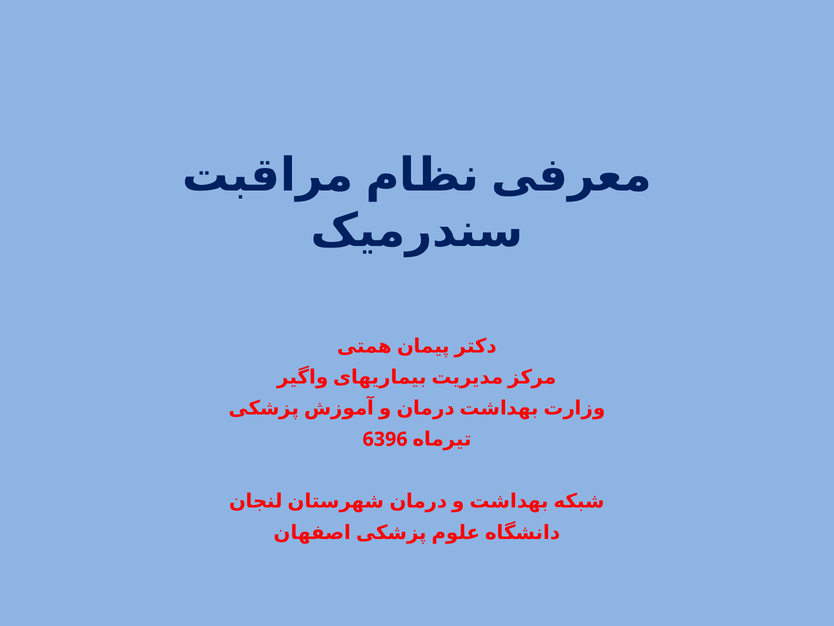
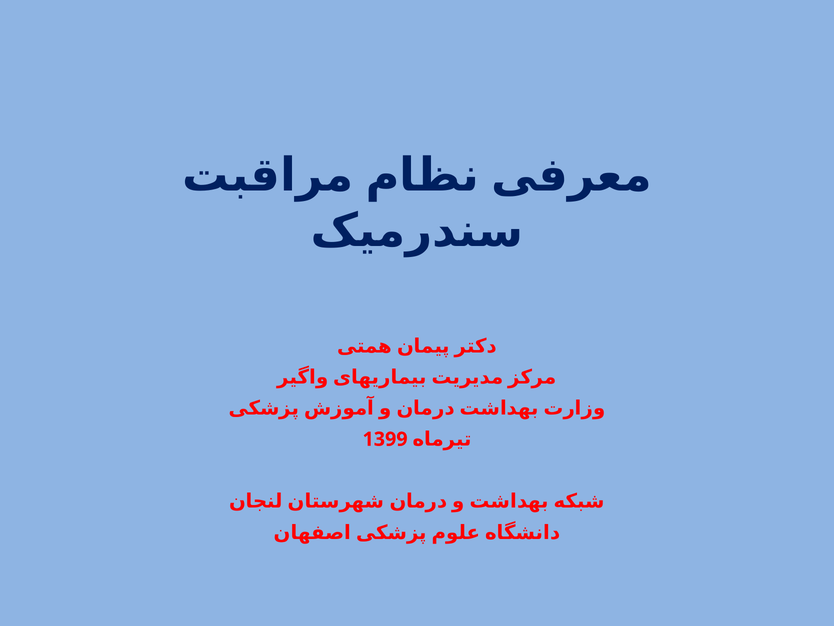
6396: 6396 -> 1399
